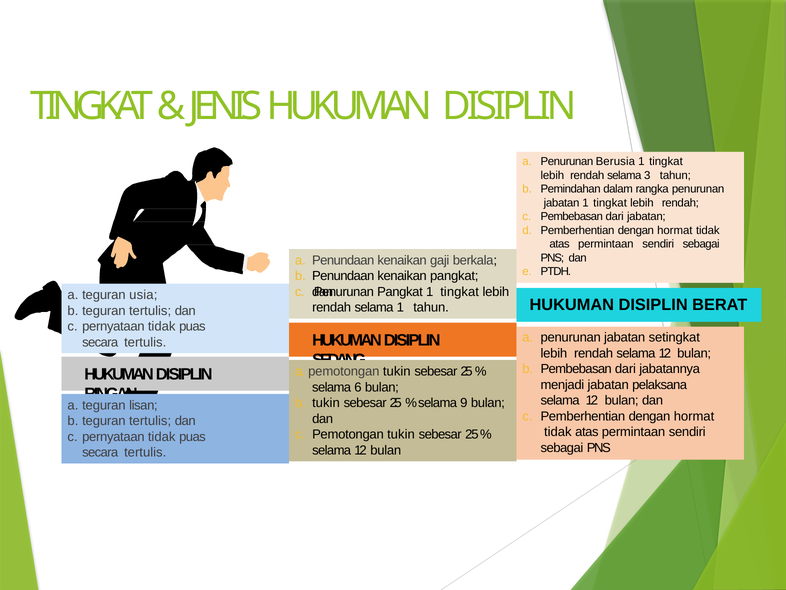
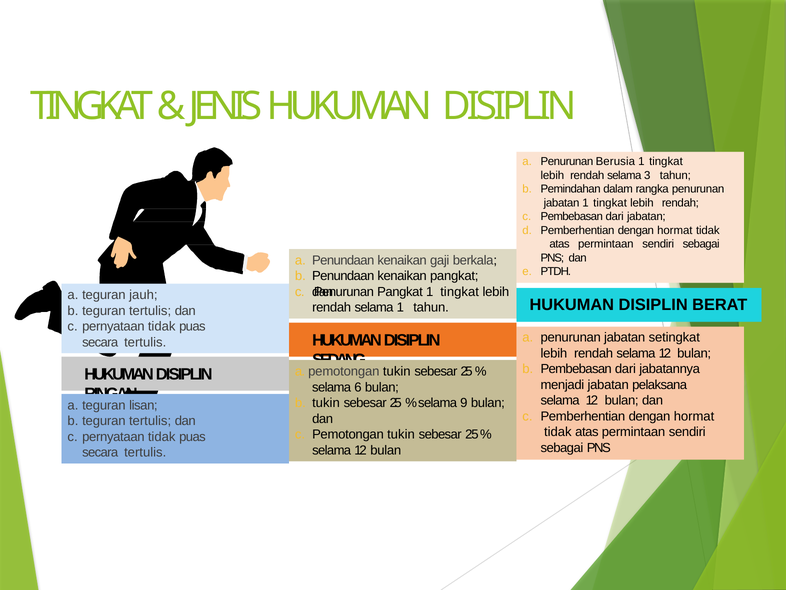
usia: usia -> jauh
